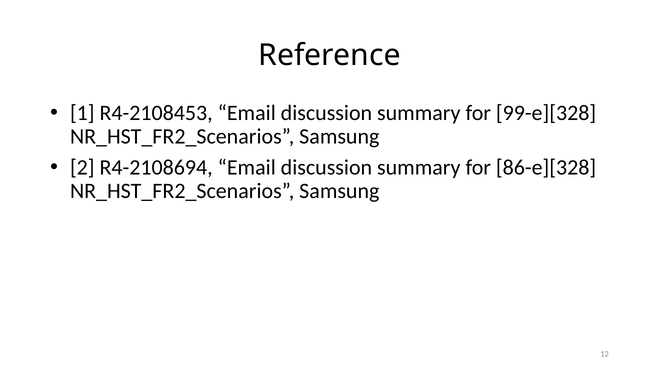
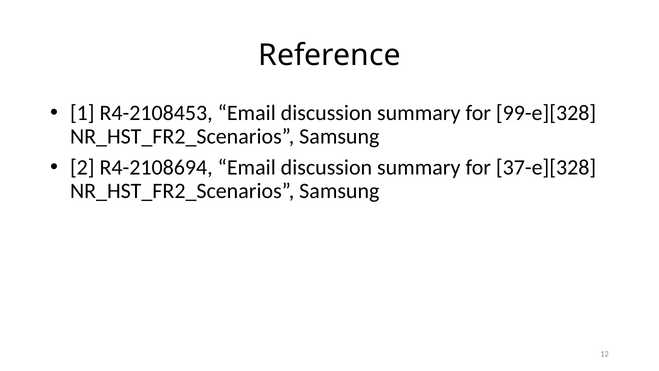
86-e][328: 86-e][328 -> 37-e][328
